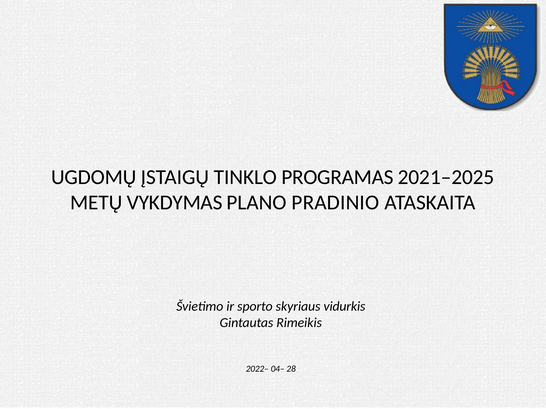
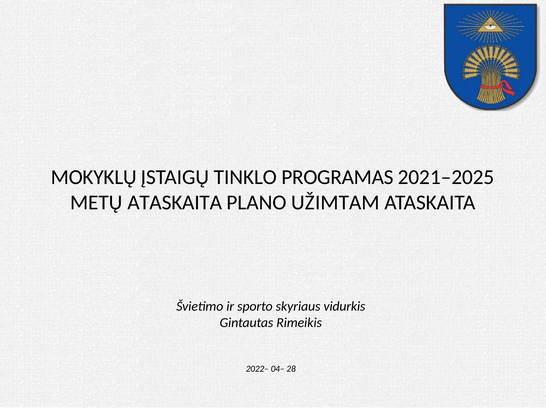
UGDOMŲ: UGDOMŲ -> MOKYKLŲ
METŲ VYKDYMAS: VYKDYMAS -> ATASKAITA
PRADINIO: PRADINIO -> UŽIMTAM
